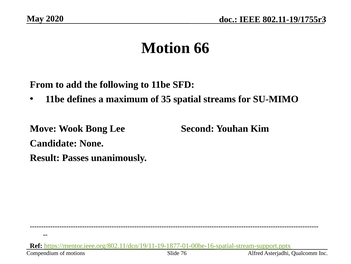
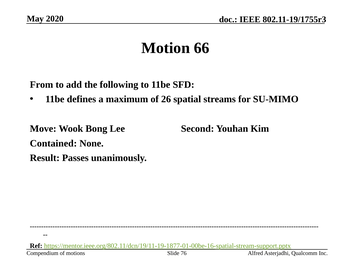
35: 35 -> 26
Candidate: Candidate -> Contained
